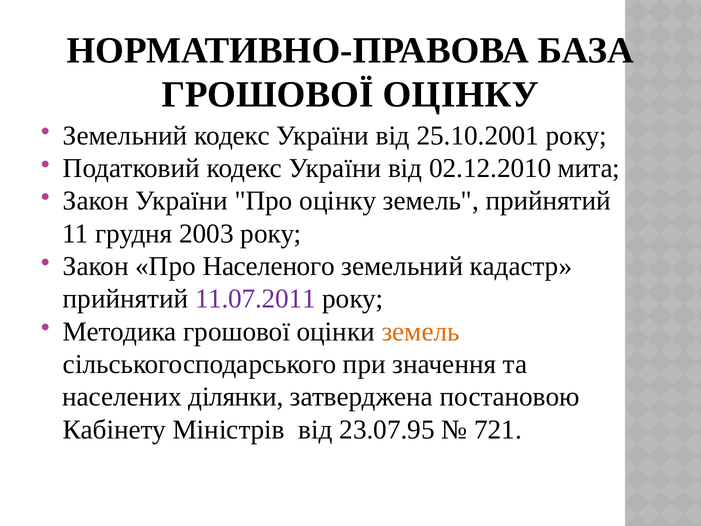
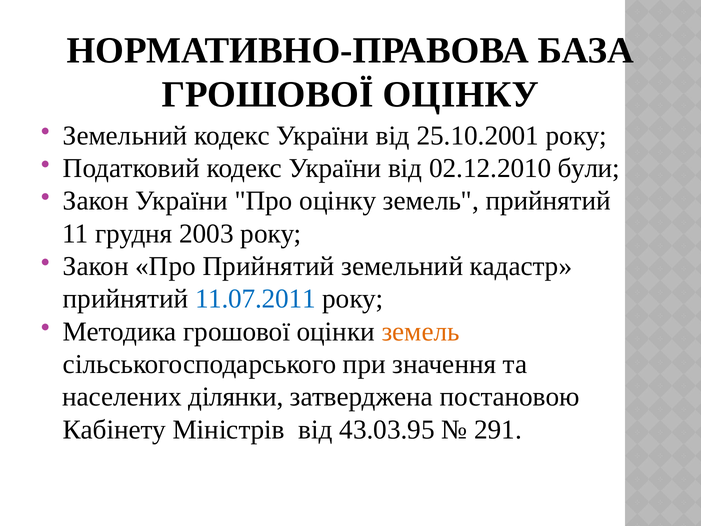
мита: мита -> були
Про Населеного: Населеного -> Прийнятий
11.07.2011 colour: purple -> blue
23.07.95: 23.07.95 -> 43.03.95
721: 721 -> 291
